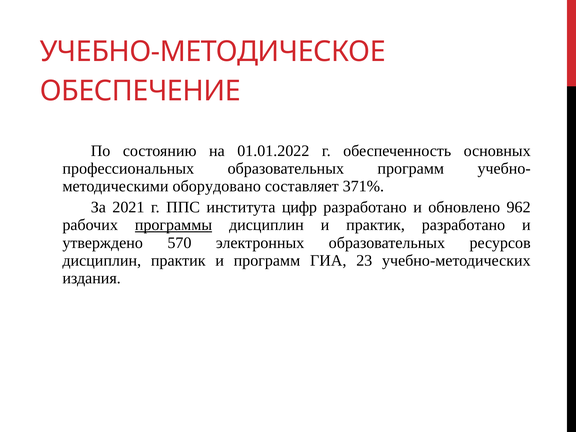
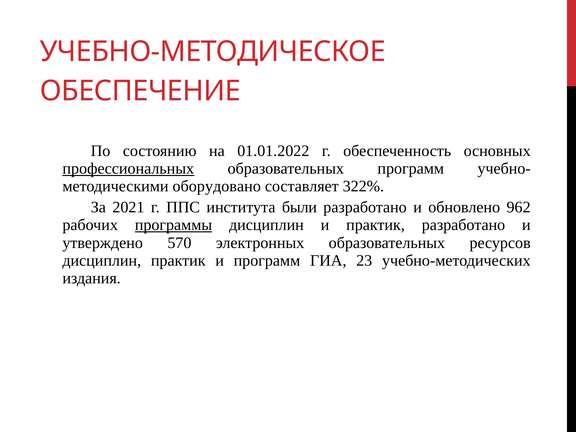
профессиональных underline: none -> present
371%: 371% -> 322%
цифр: цифр -> были
